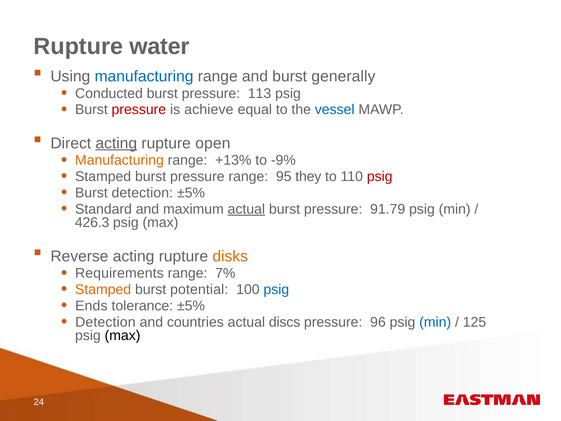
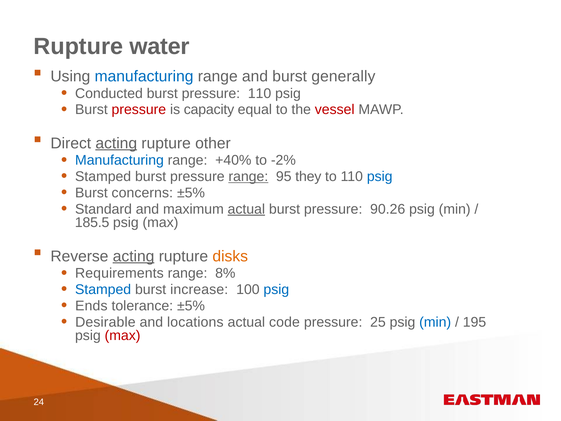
pressure 113: 113 -> 110
achieve: achieve -> capacity
vessel colour: blue -> red
open: open -> other
Manufacturing at (119, 160) colour: orange -> blue
+13%: +13% -> +40%
-9%: -9% -> -2%
range at (248, 177) underline: none -> present
psig at (380, 177) colour: red -> blue
Burst detection: detection -> concerns
91.79: 91.79 -> 90.26
426.3: 426.3 -> 185.5
acting at (134, 256) underline: none -> present
7%: 7% -> 8%
Stamped at (103, 289) colour: orange -> blue
potential: potential -> increase
Detection at (105, 322): Detection -> Desirable
countries: countries -> locations
discs: discs -> code
96: 96 -> 25
125: 125 -> 195
max at (123, 335) colour: black -> red
